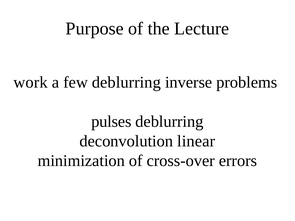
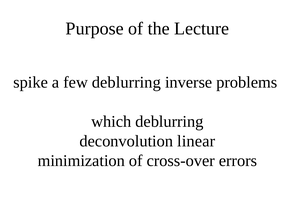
work: work -> spike
pulses: pulses -> which
